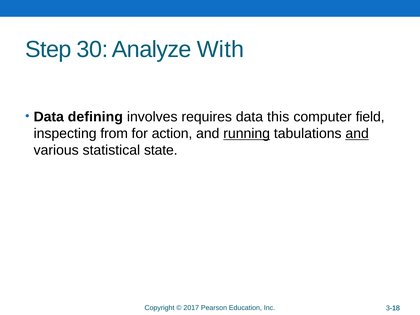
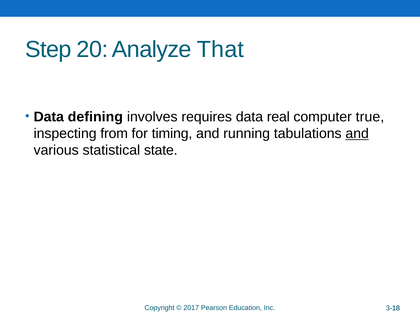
30: 30 -> 20
With: With -> That
this: this -> real
field: field -> true
action: action -> timing
running underline: present -> none
